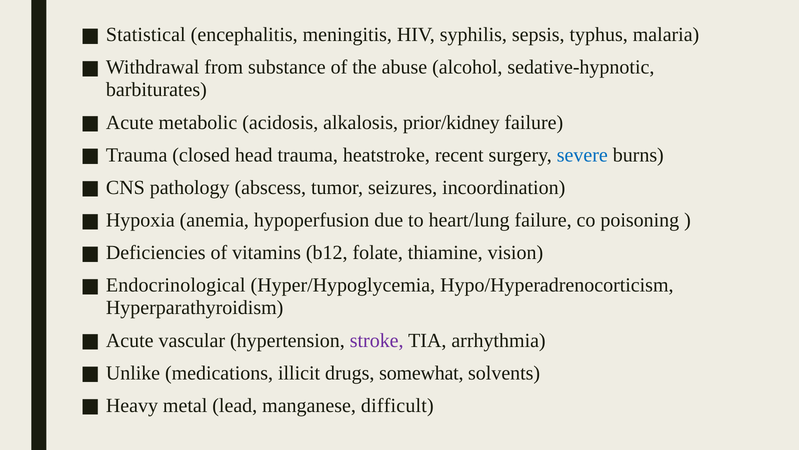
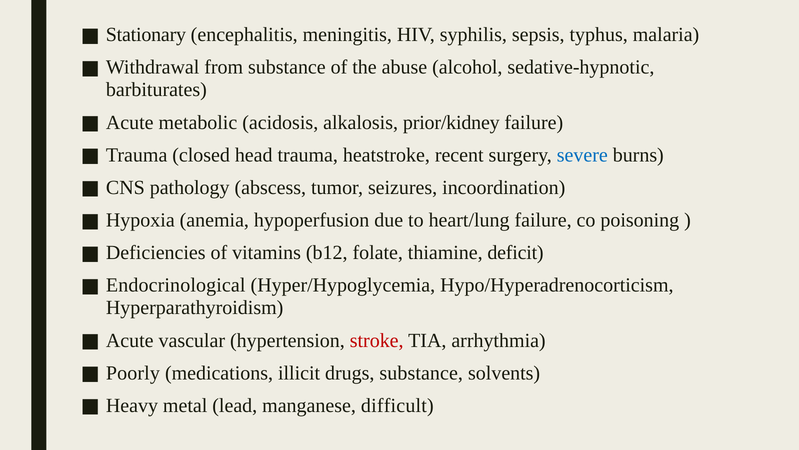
Statistical: Statistical -> Stationary
vision: vision -> deficit
stroke colour: purple -> red
Unlike: Unlike -> Poorly
drugs somewhat: somewhat -> substance
